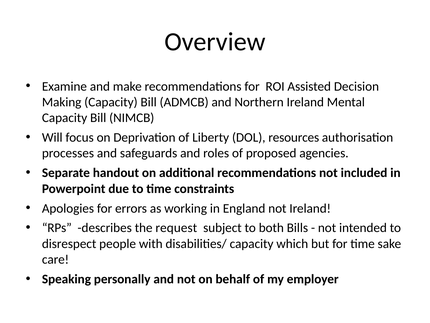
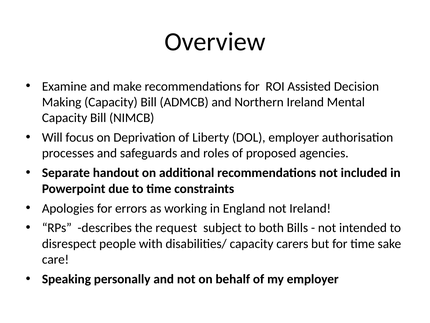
DOL resources: resources -> employer
which: which -> carers
